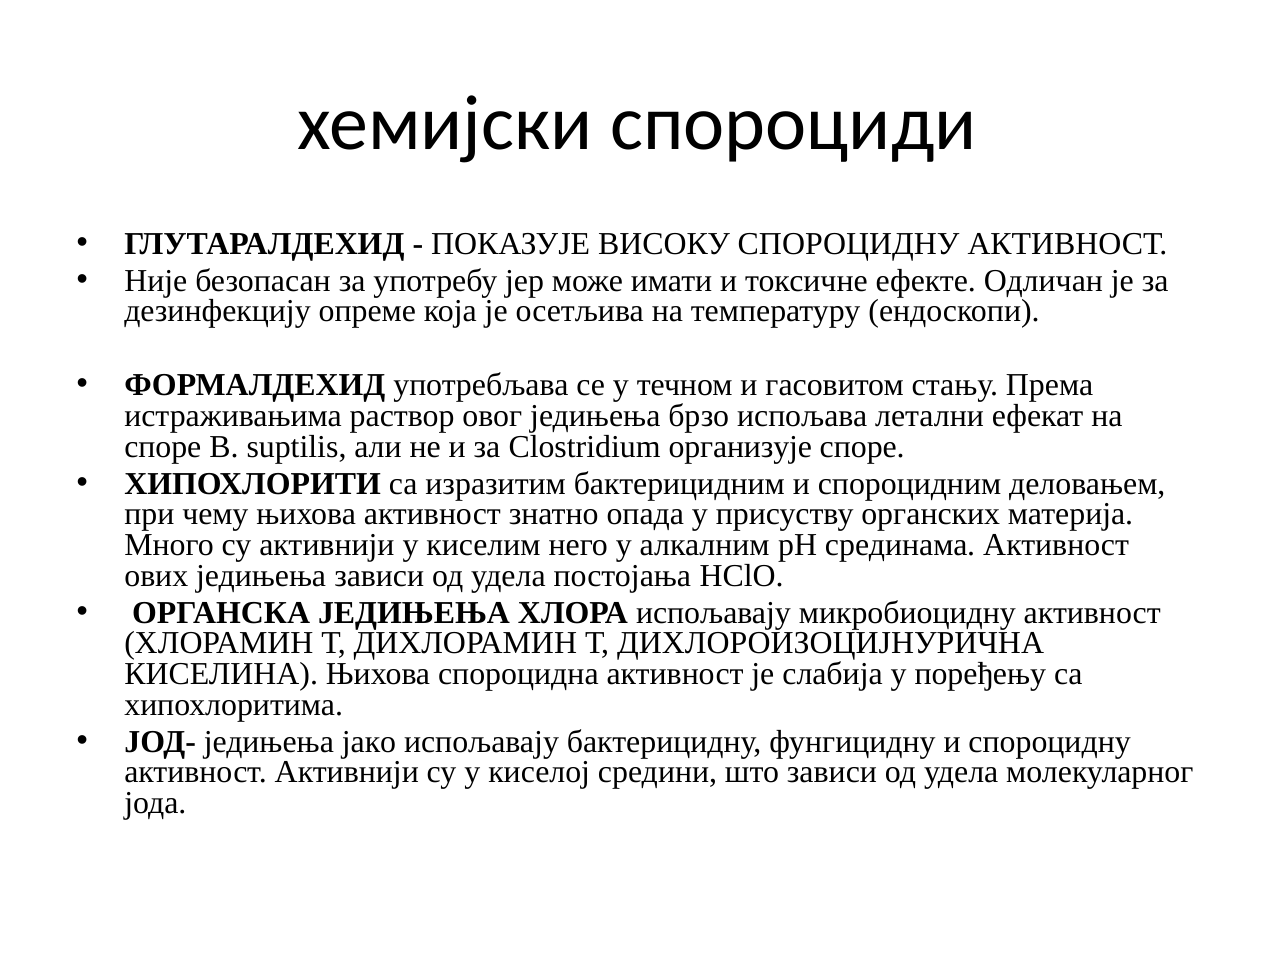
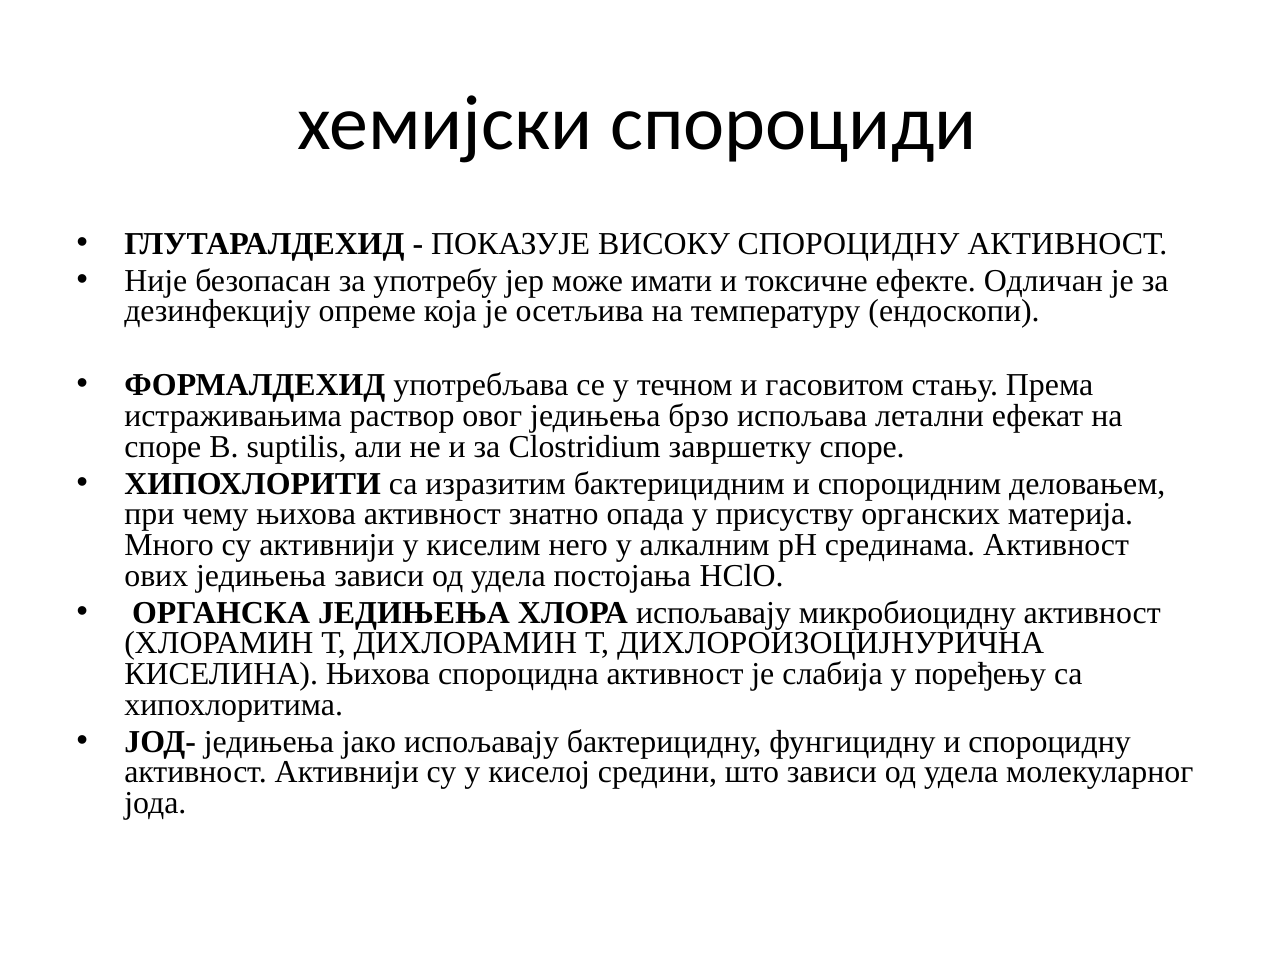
организује: организује -> завршетку
